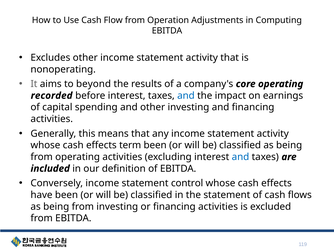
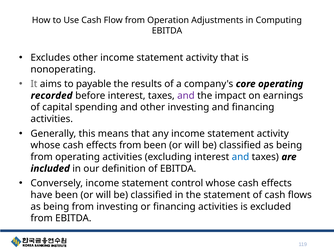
beyond: beyond -> payable
and at (186, 96) colour: blue -> purple
effects term: term -> from
